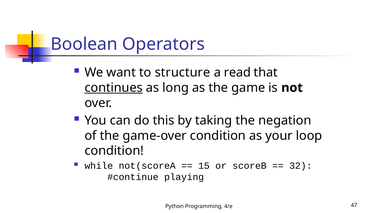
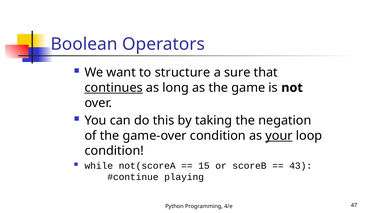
read: read -> sure
your underline: none -> present
32: 32 -> 43
